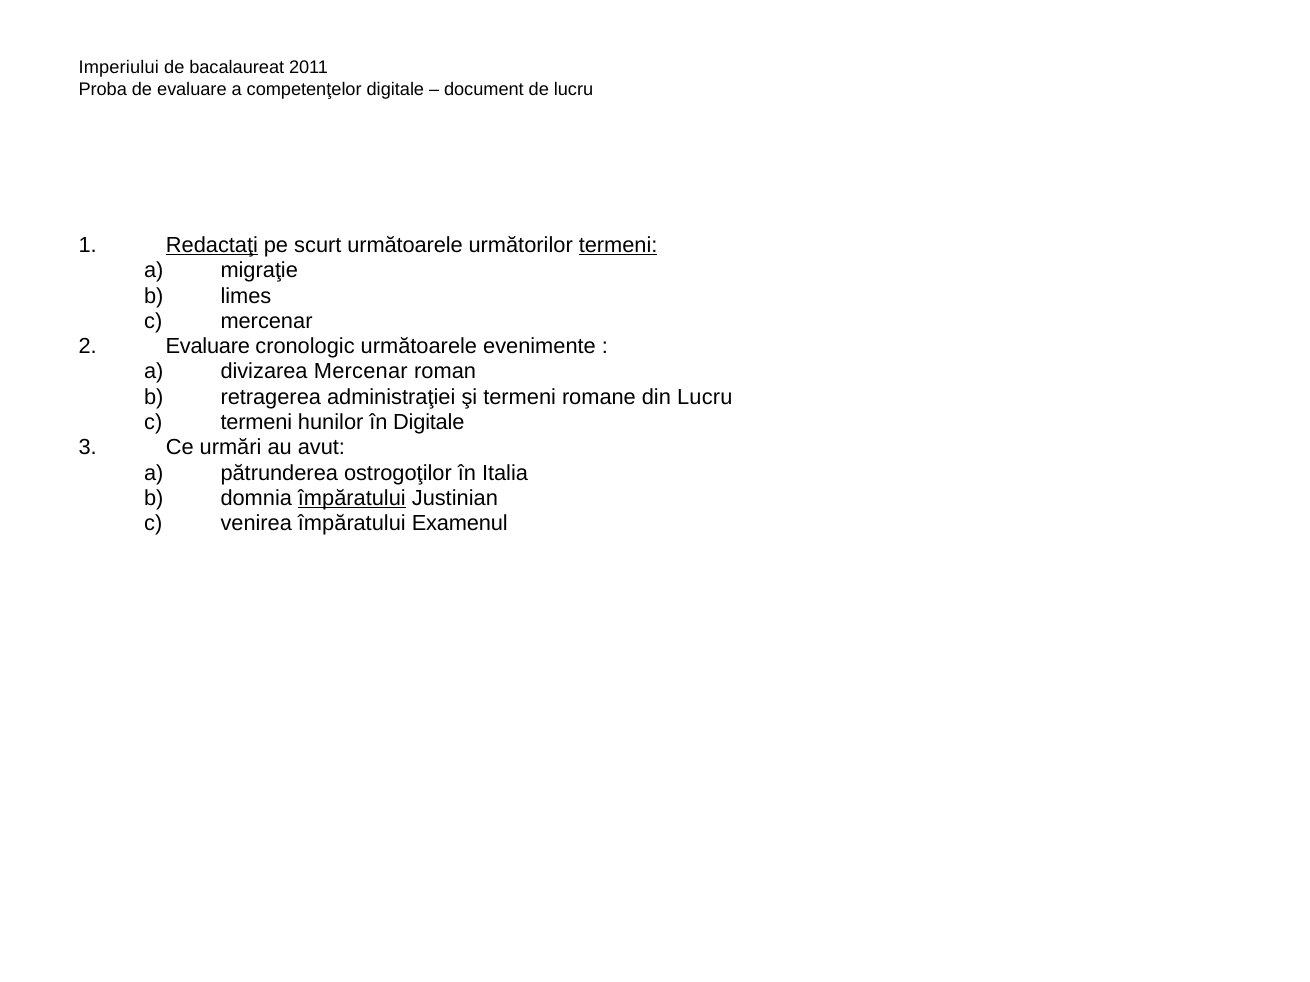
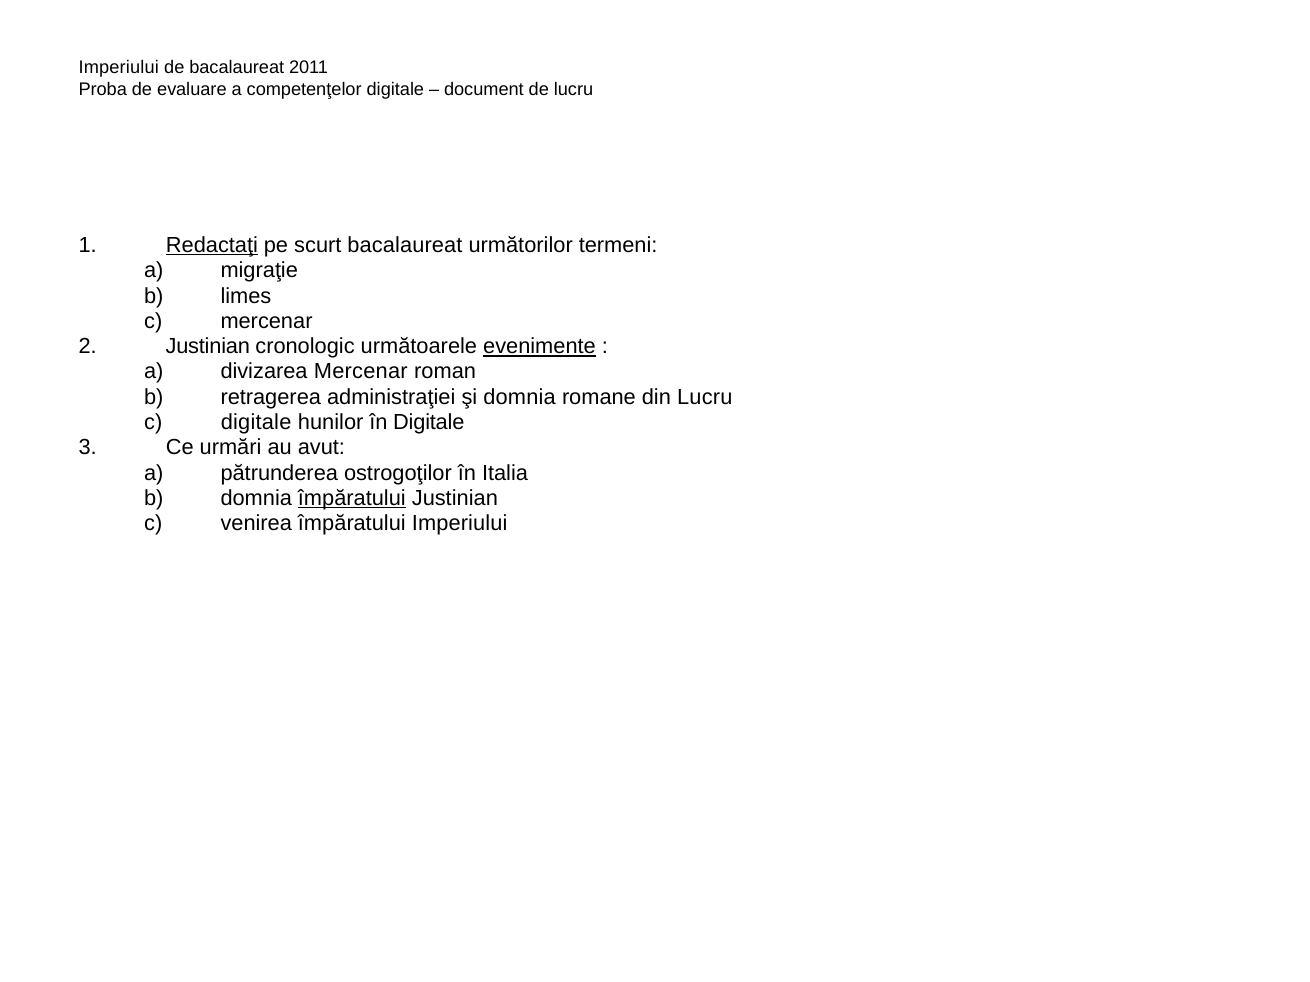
scurt următoarele: următoarele -> bacalaureat
termeni at (618, 245) underline: present -> none
Evaluare at (208, 347): Evaluare -> Justinian
evenimente underline: none -> present
şi termeni: termeni -> domnia
termeni at (256, 423): termeni -> digitale
împăratului Examenul: Examenul -> Imperiului
